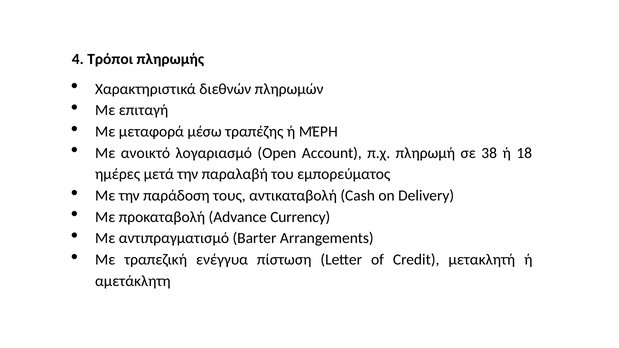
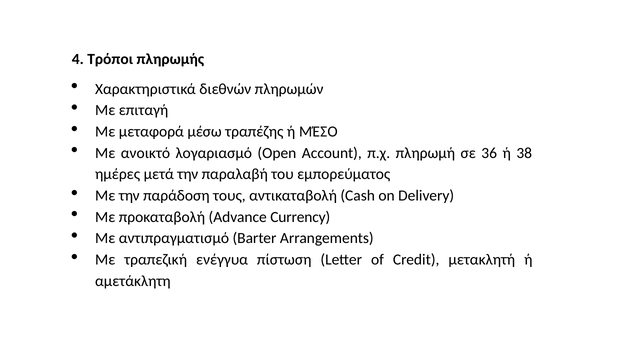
ΜΈΡΗ: ΜΈΡΗ -> ΜΈΣΟ
38: 38 -> 36
18: 18 -> 38
